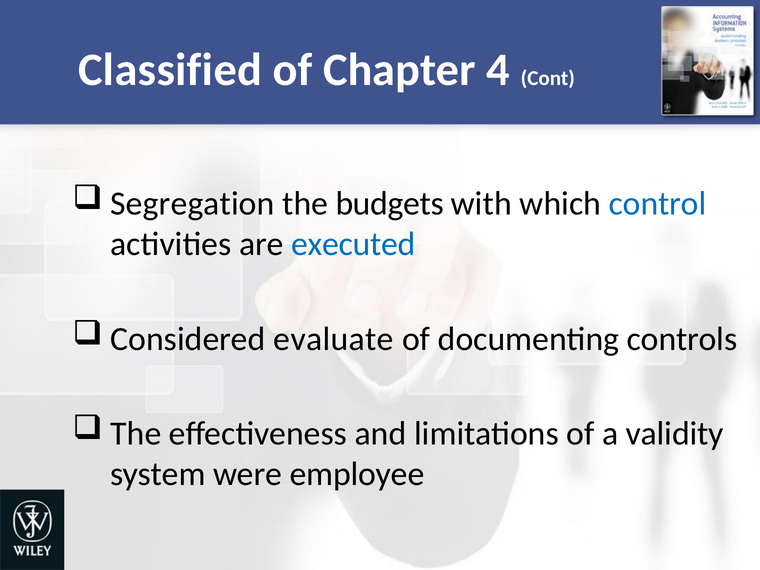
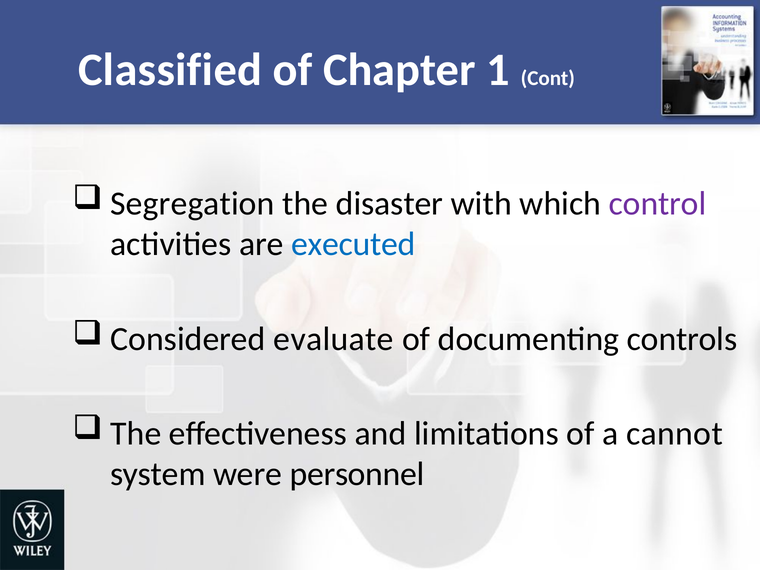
4: 4 -> 1
budgets: budgets -> disaster
control colour: blue -> purple
validity: validity -> cannot
employee: employee -> personnel
